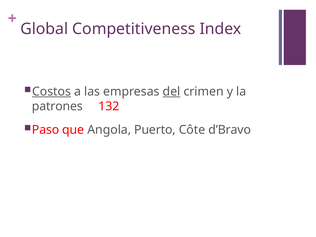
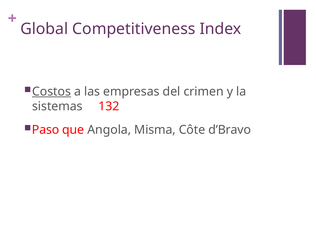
del underline: present -> none
patrones: patrones -> sistemas
Puerto: Puerto -> Misma
